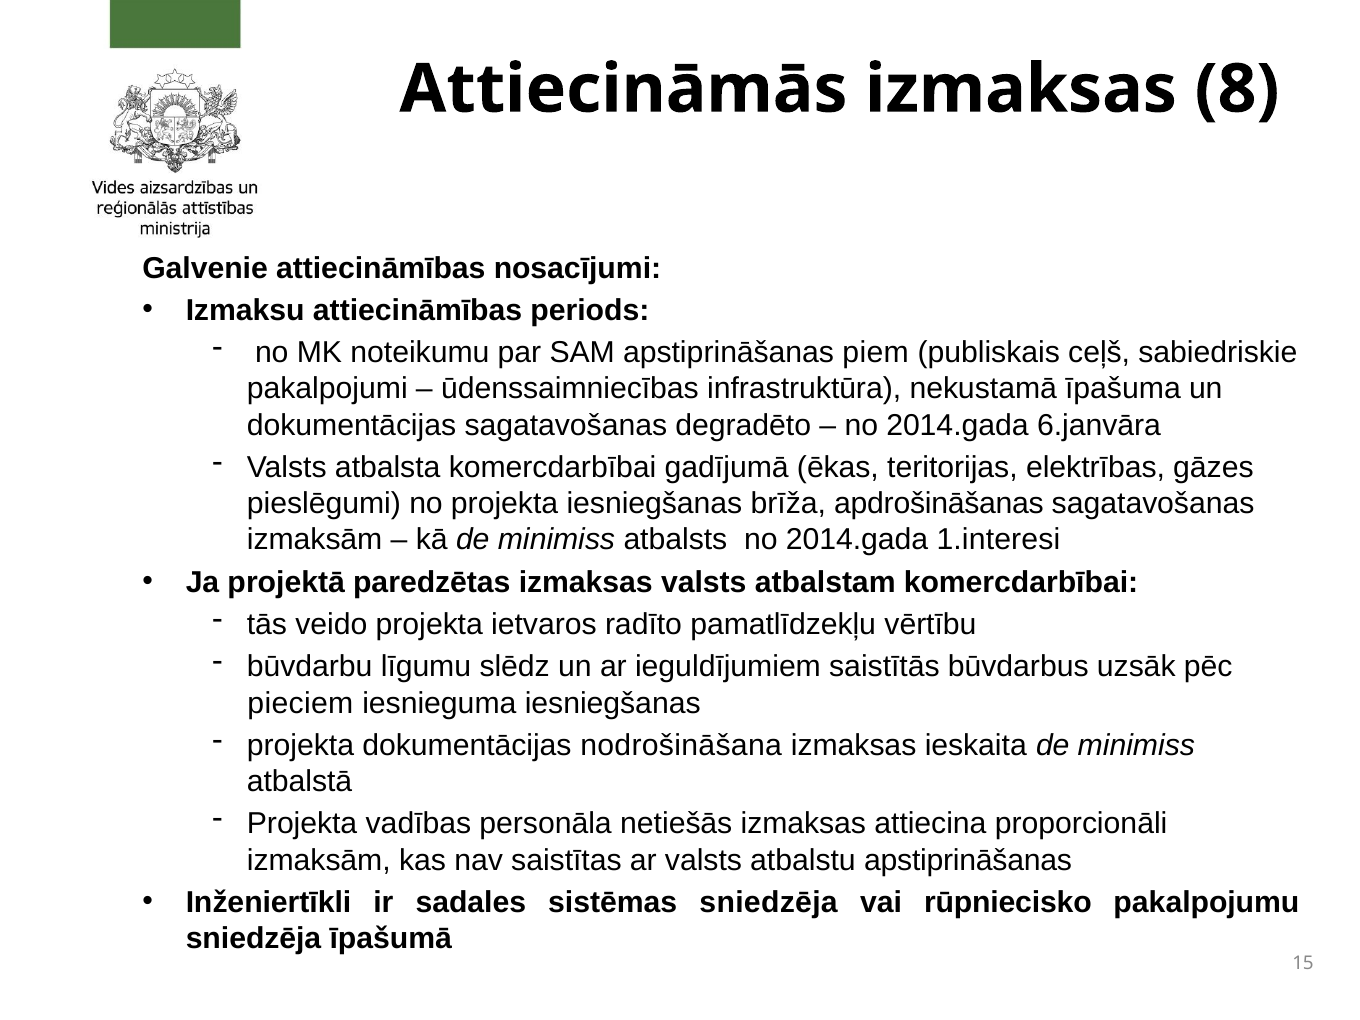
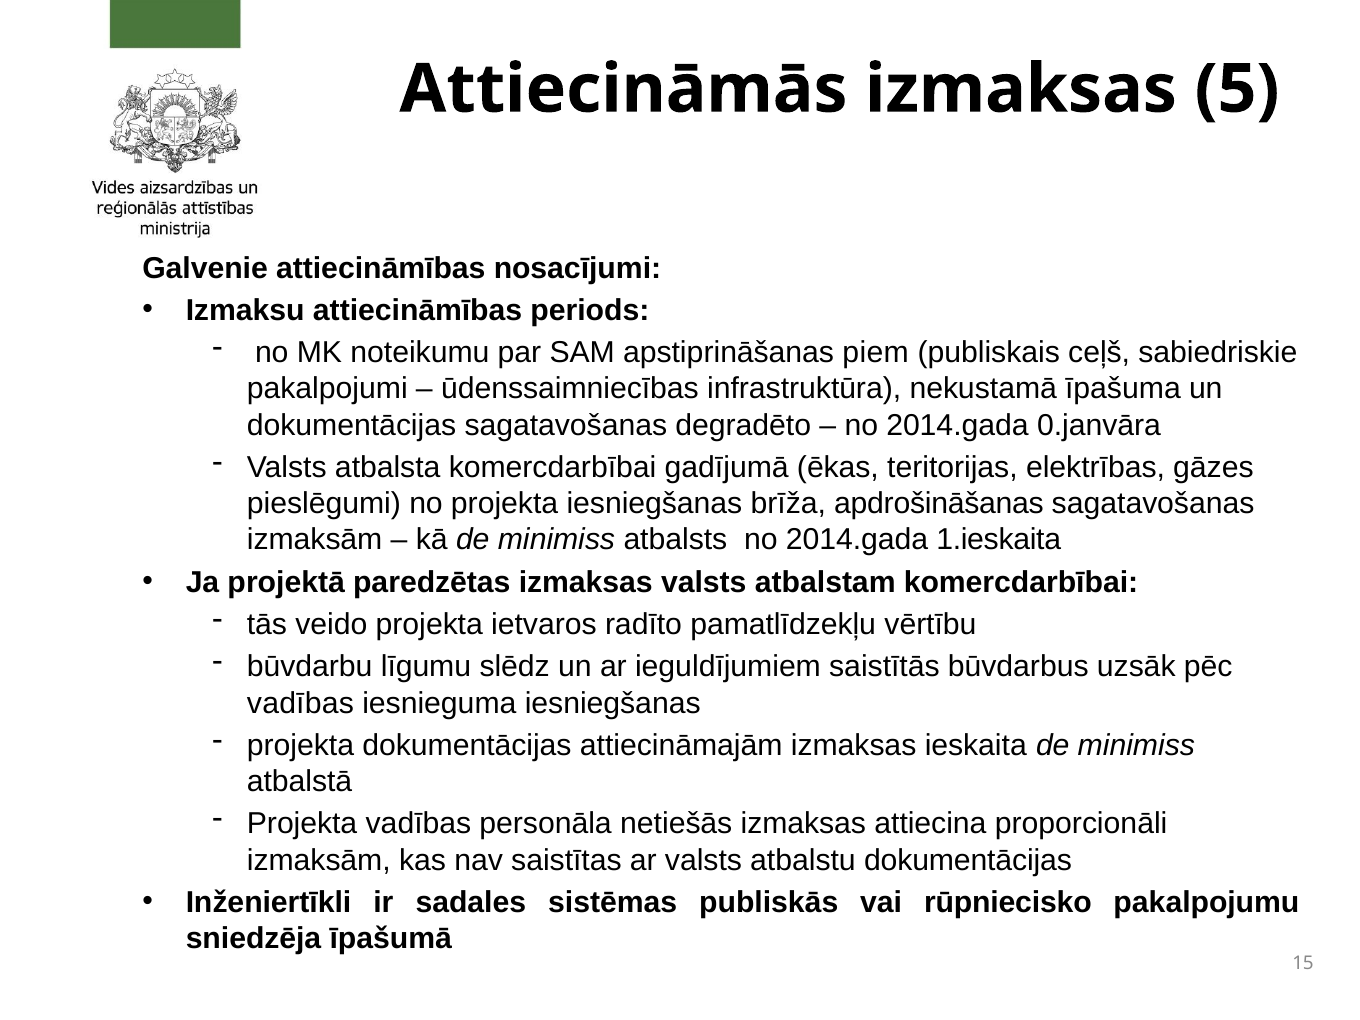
8: 8 -> 5
6.janvāra: 6.janvāra -> 0.janvāra
1.interesi: 1.interesi -> 1.ieskaita
pieciem at (300, 703): pieciem -> vadības
nodrošināšana: nodrošināšana -> attiecināmajām
atbalstu apstiprināšanas: apstiprināšanas -> dokumentācijas
sistēmas sniedzēja: sniedzēja -> publiskās
